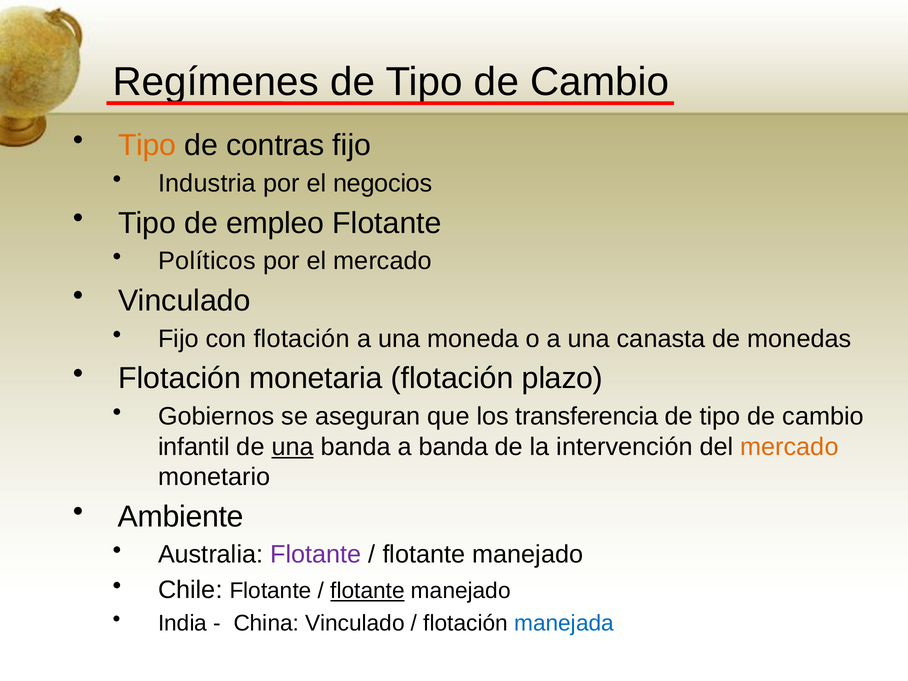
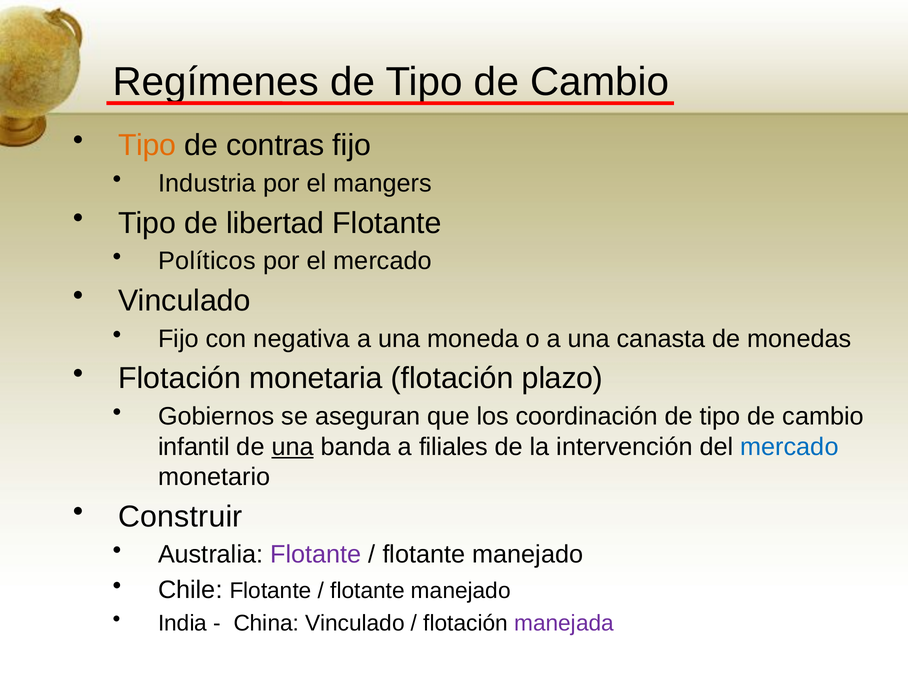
negocios: negocios -> mangers
empleo: empleo -> libertad
con flotación: flotación -> negativa
transferencia: transferencia -> coordinación
a banda: banda -> filiales
mercado at (789, 447) colour: orange -> blue
Ambiente: Ambiente -> Construir
flotante at (368, 591) underline: present -> none
manejada colour: blue -> purple
